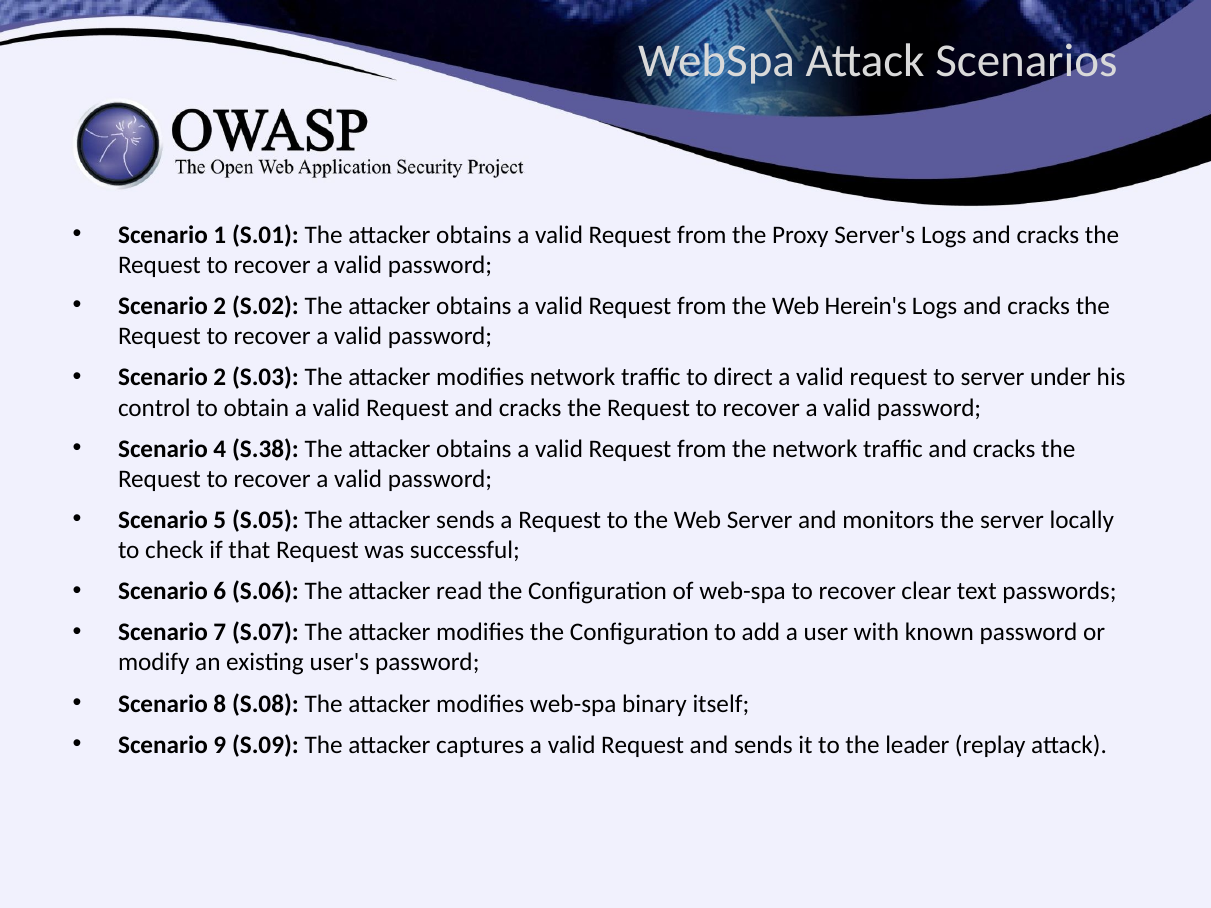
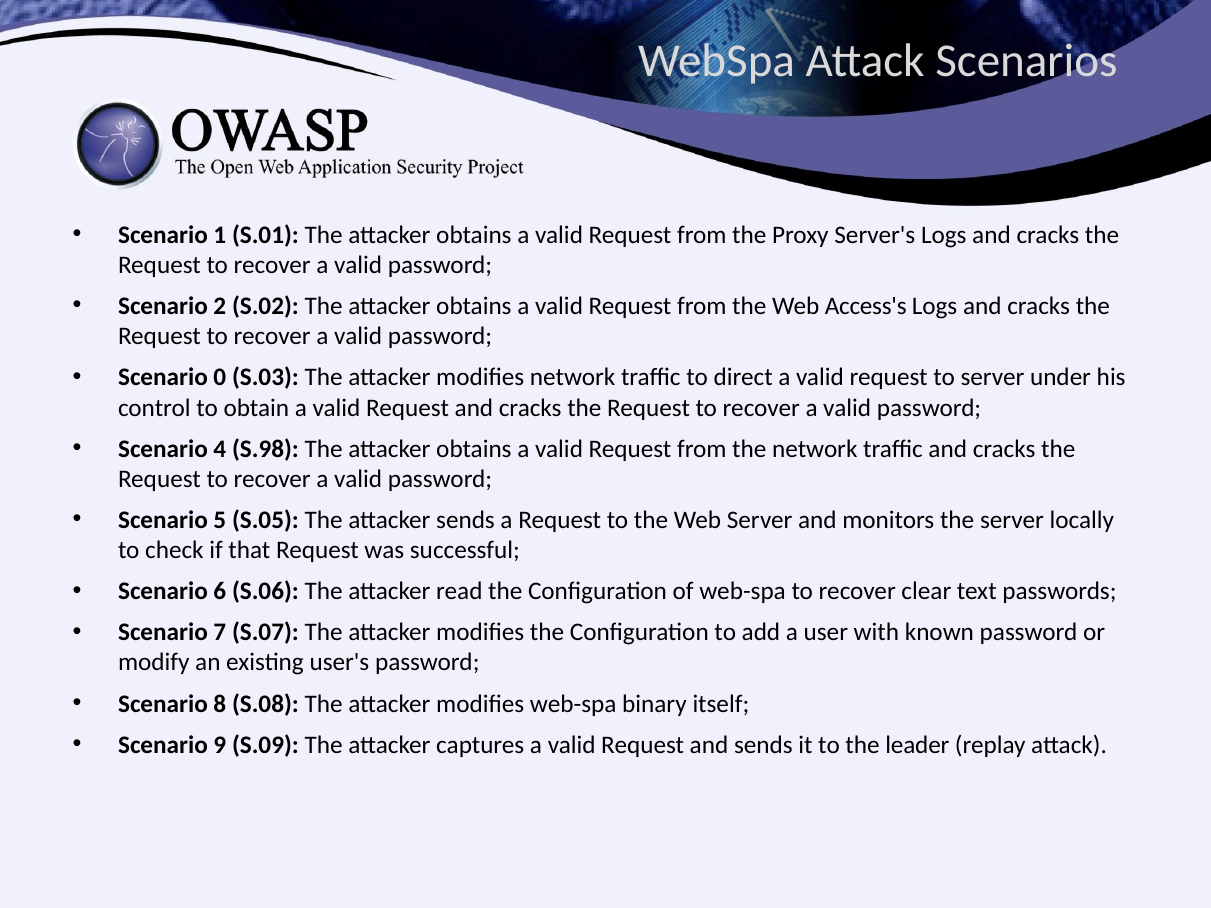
Herein's: Herein's -> Access's
2 at (220, 378): 2 -> 0
S.38: S.38 -> S.98
